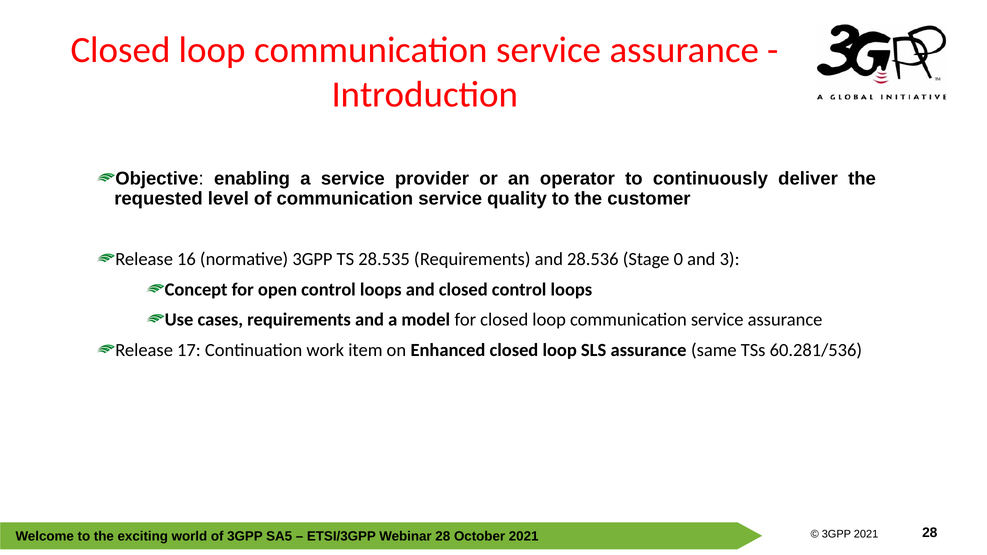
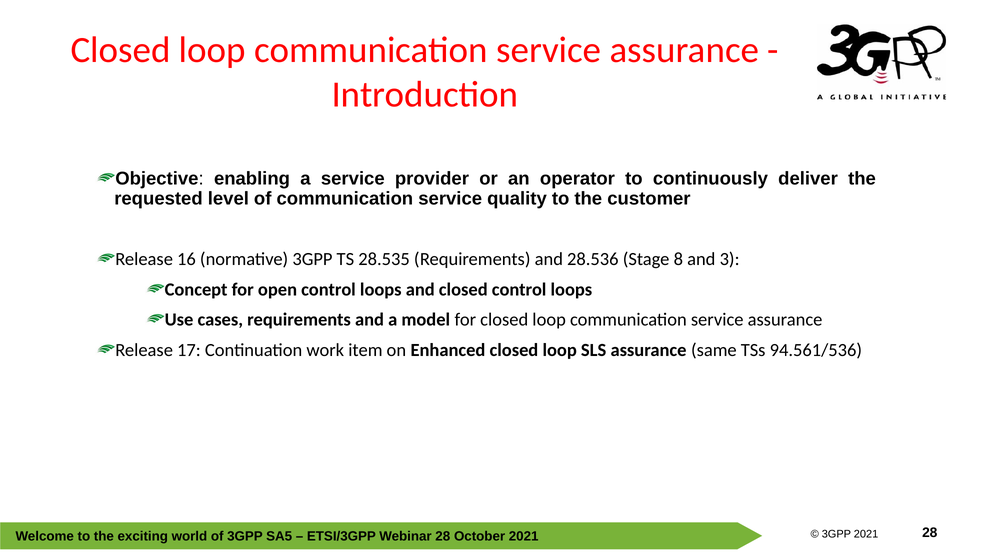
0: 0 -> 8
60.281/536: 60.281/536 -> 94.561/536
